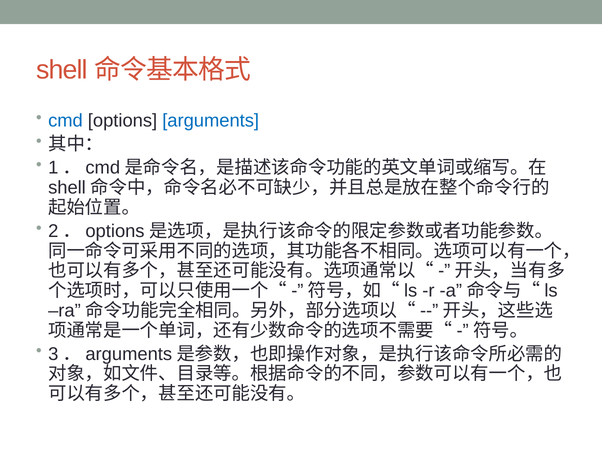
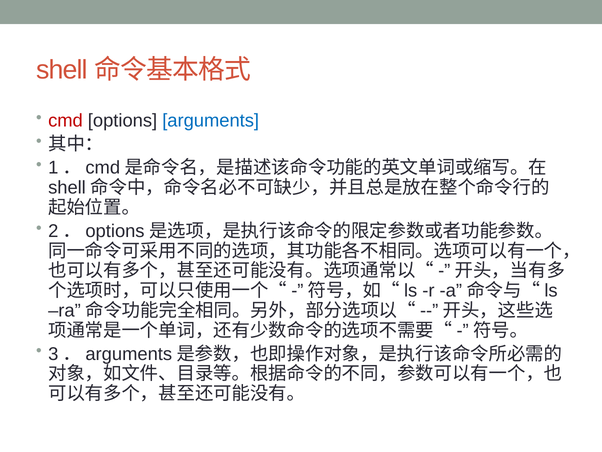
cmd colour: blue -> red
